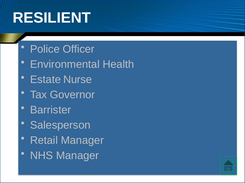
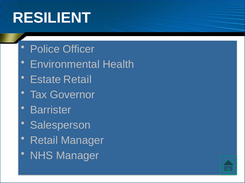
Estate Nurse: Nurse -> Retail
